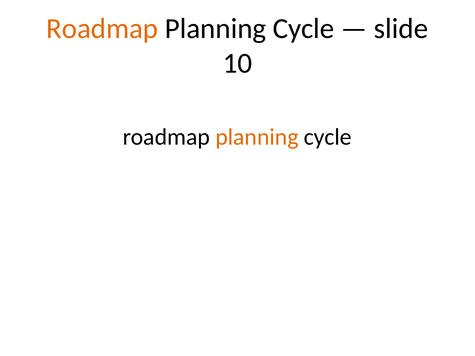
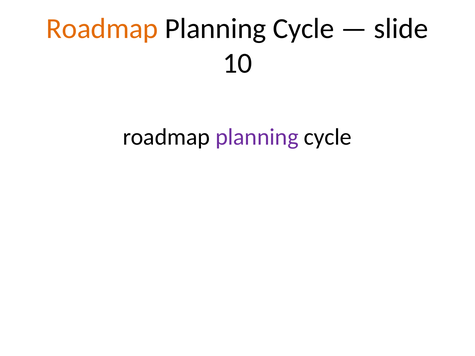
planning at (257, 137) colour: orange -> purple
